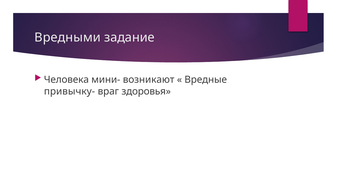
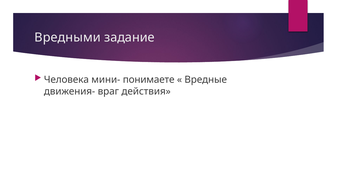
возникают: возникают -> понимаете
привычку-: привычку- -> движения-
здоровья: здоровья -> действия
